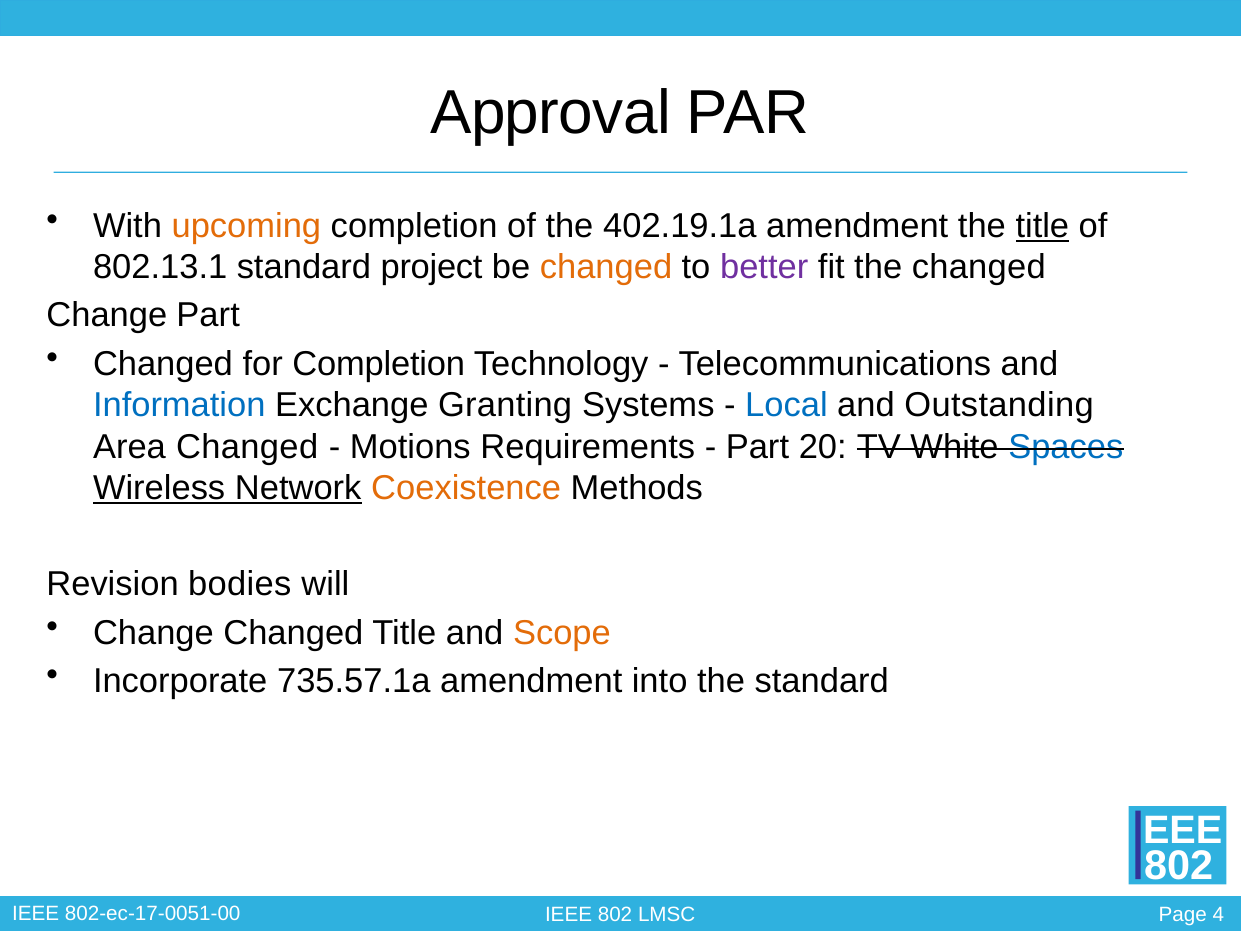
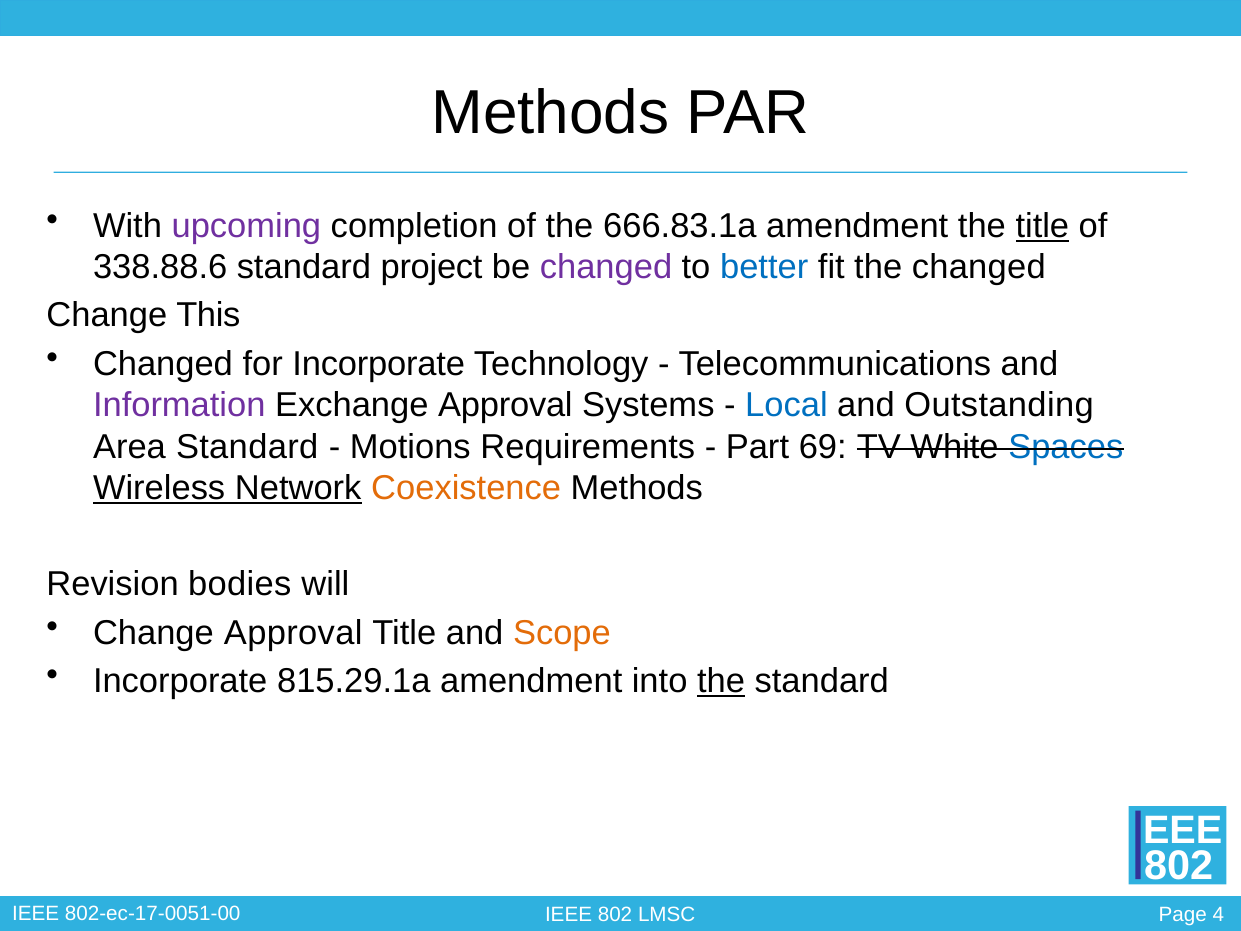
Approval at (551, 113): Approval -> Methods
upcoming colour: orange -> purple
402.19.1a: 402.19.1a -> 666.83.1a
802.13.1: 802.13.1 -> 338.88.6
changed at (606, 267) colour: orange -> purple
better colour: purple -> blue
Change Part: Part -> This
for Completion: Completion -> Incorporate
Information colour: blue -> purple
Exchange Granting: Granting -> Approval
Area Changed: Changed -> Standard
20: 20 -> 69
Change Changed: Changed -> Approval
735.57.1a: 735.57.1a -> 815.29.1a
the at (721, 681) underline: none -> present
